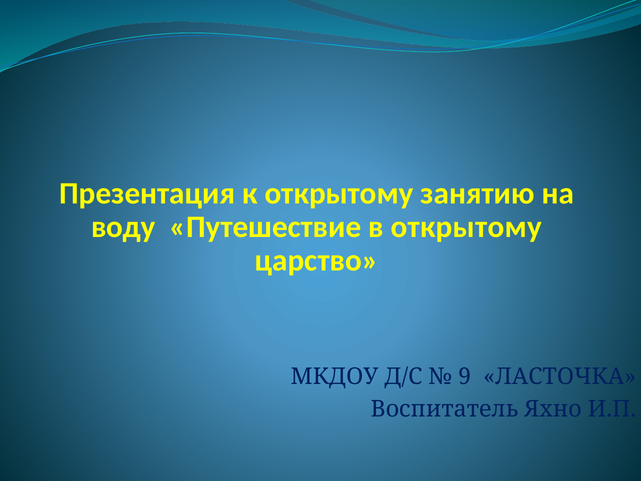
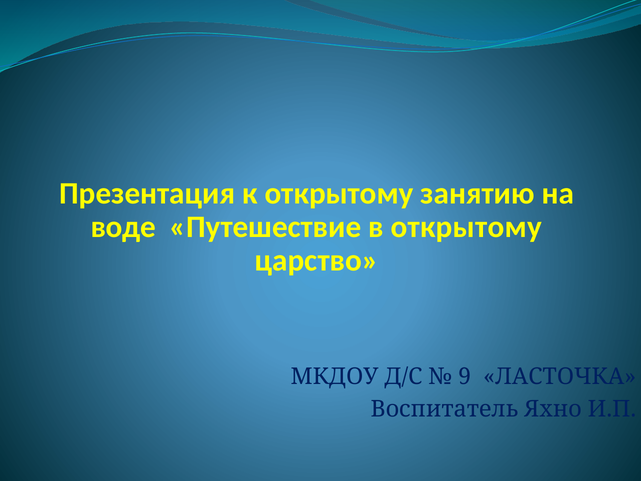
воду: воду -> воде
